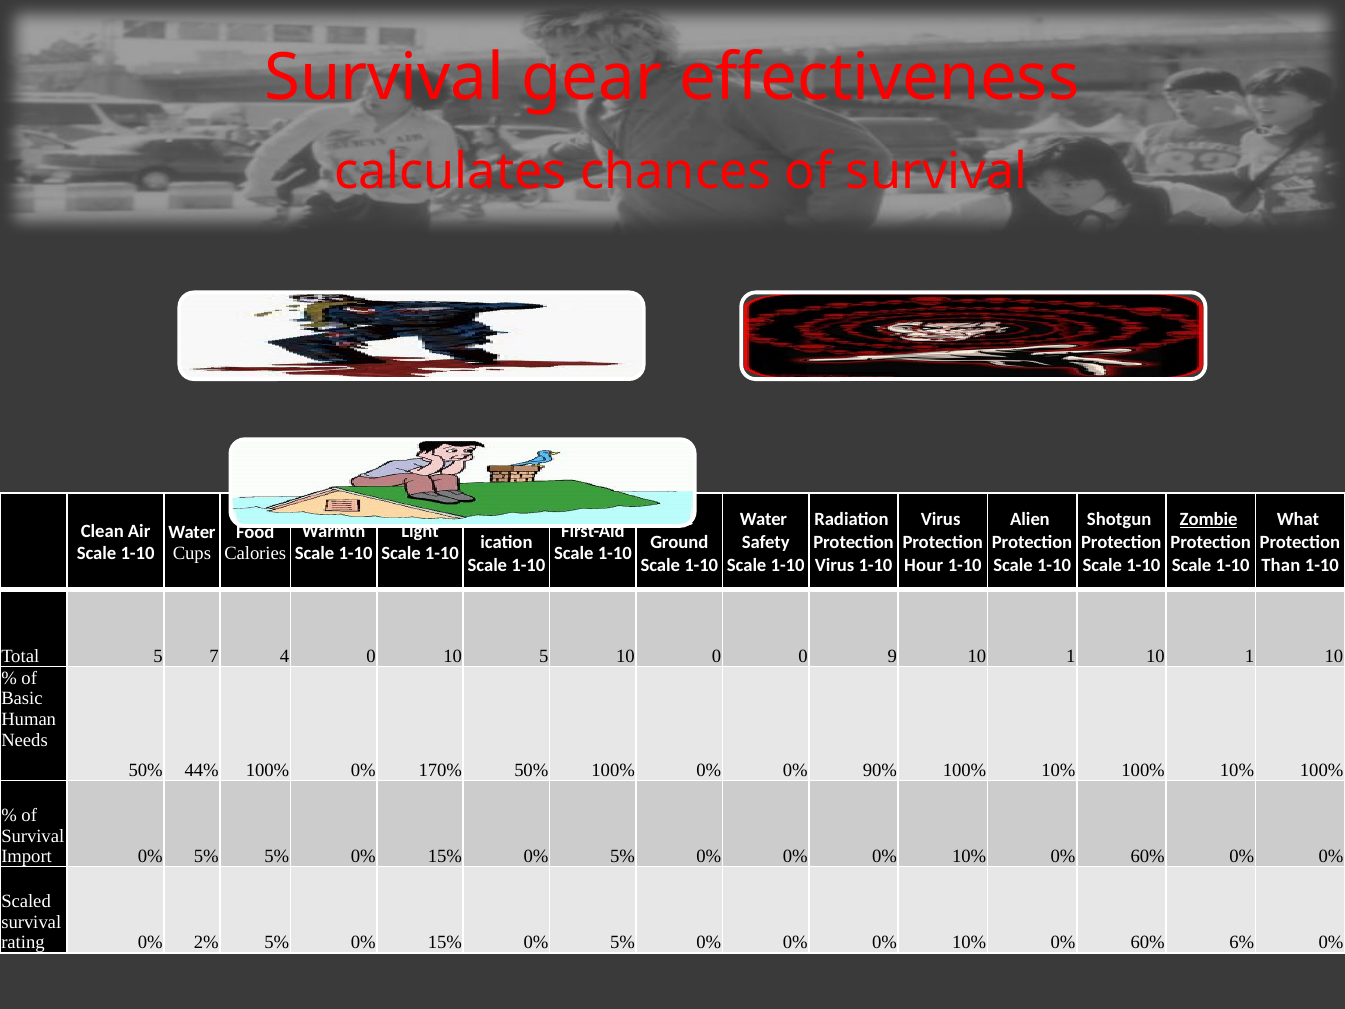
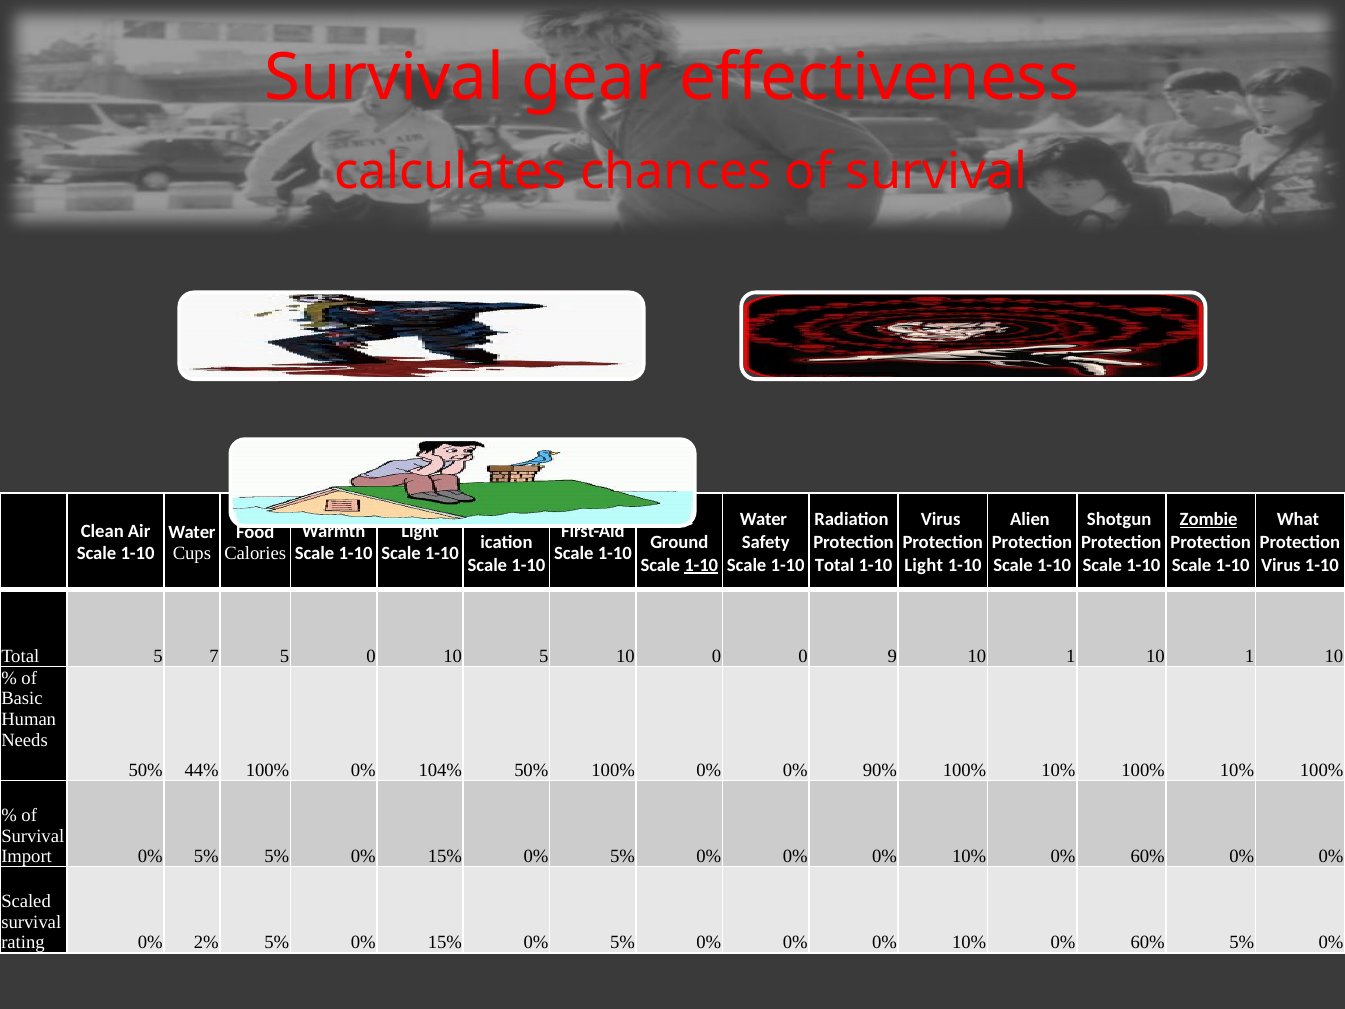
1-10 at (701, 565) underline: none -> present
Virus at (835, 565): Virus -> Total
Hour at (924, 565): Hour -> Light
Than at (1281, 565): Than -> Virus
7 4: 4 -> 5
170%: 170% -> 104%
60% 6%: 6% -> 5%
